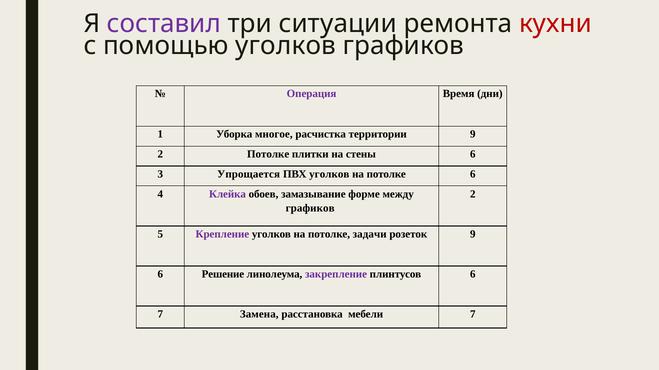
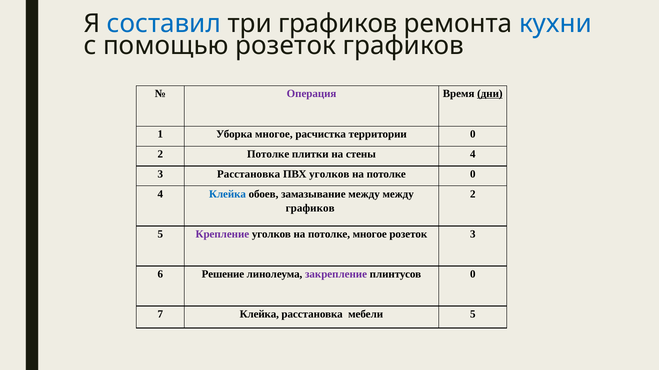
составил colour: purple -> blue
три ситуации: ситуации -> графиков
кухни colour: red -> blue
помощью уголков: уголков -> розеток
дни underline: none -> present
территории 9: 9 -> 0
стены 6: 6 -> 4
3 Упрощается: Упрощается -> Расстановка
потолке 6: 6 -> 0
Клейка at (228, 194) colour: purple -> blue
замазывание форме: форме -> между
потолке задачи: задачи -> многое
розеток 9: 9 -> 3
плинтусов 6: 6 -> 0
7 Замена: Замена -> Клейка
мебели 7: 7 -> 5
